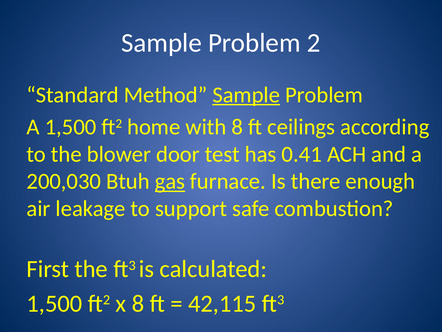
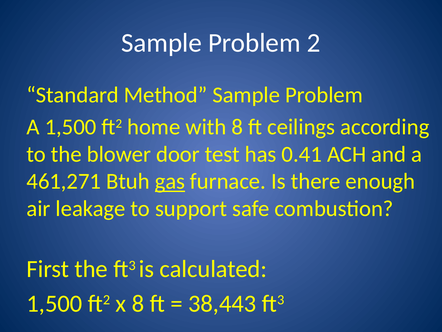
Sample at (246, 95) underline: present -> none
200,030: 200,030 -> 461,271
42,115: 42,115 -> 38,443
